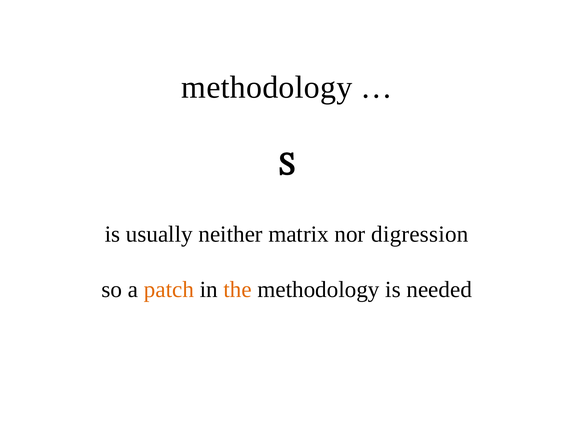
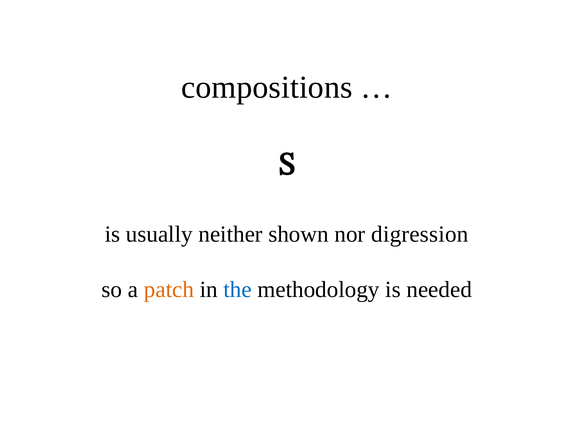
methodology at (267, 87): methodology -> compositions
matrix: matrix -> shown
the colour: orange -> blue
